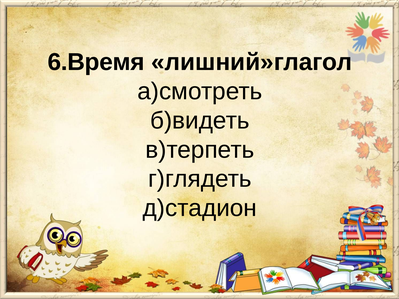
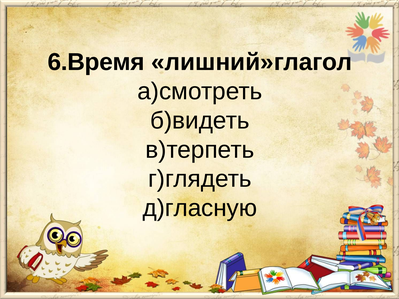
д)стадион: д)стадион -> д)гласную
